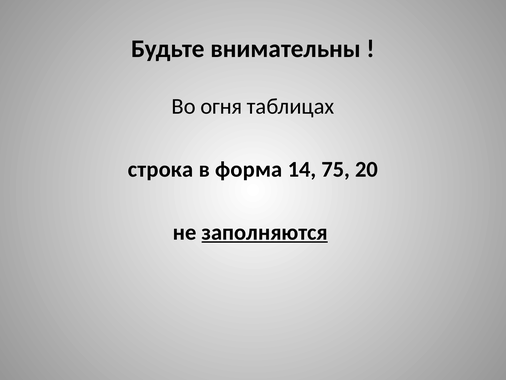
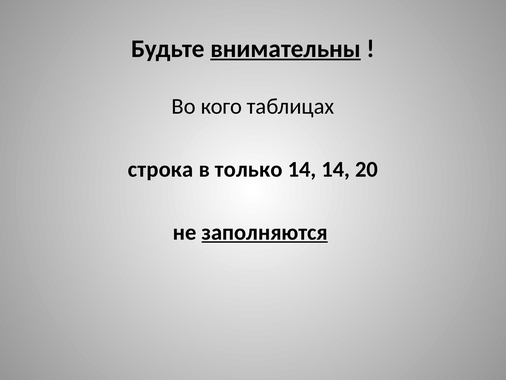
внимательны underline: none -> present
огня: огня -> кого
форма: форма -> только
14 75: 75 -> 14
